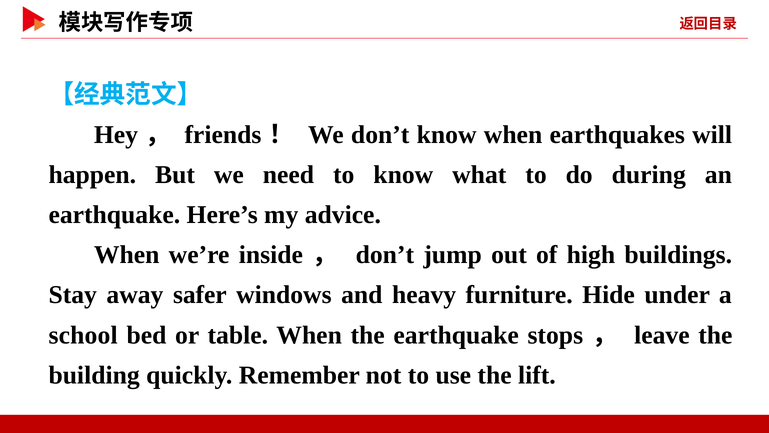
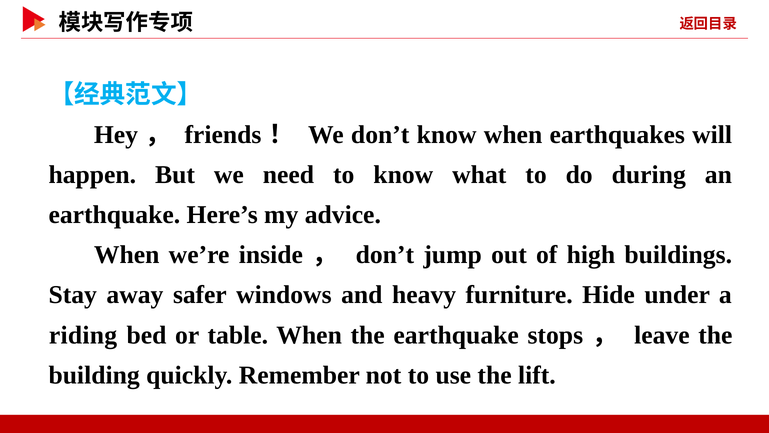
school: school -> riding
